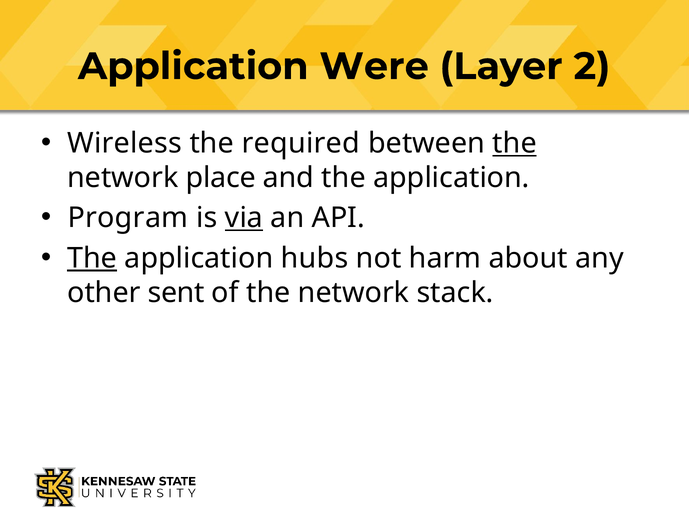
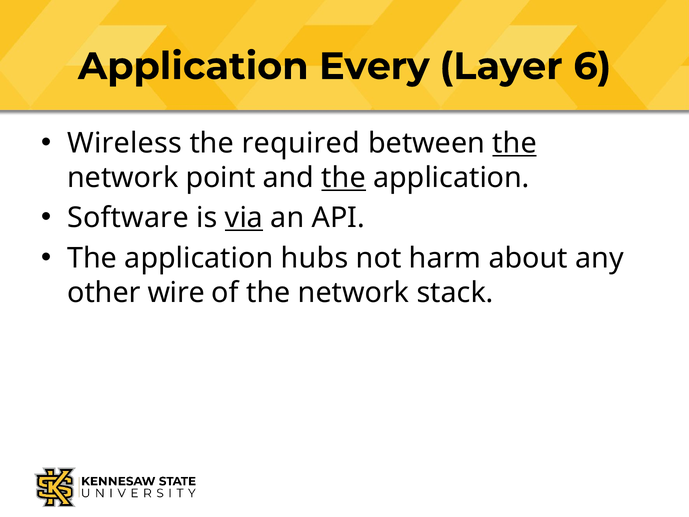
Were: Were -> Every
2: 2 -> 6
place: place -> point
the at (344, 178) underline: none -> present
Program: Program -> Software
The at (92, 258) underline: present -> none
sent: sent -> wire
